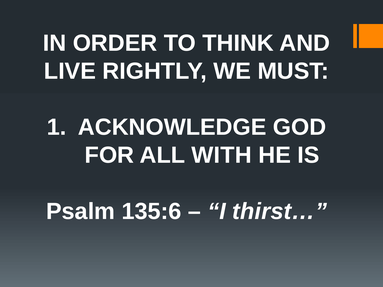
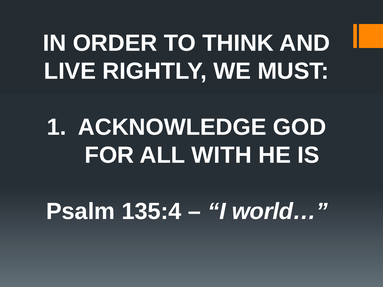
135:6: 135:6 -> 135:4
thirst…: thirst… -> world…
